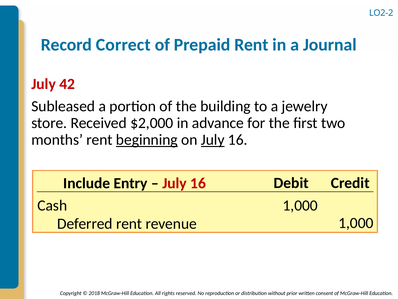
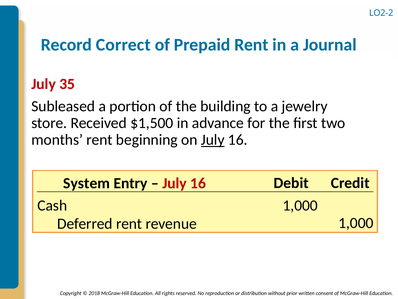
42: 42 -> 35
$2,000: $2,000 -> $1,500
beginning underline: present -> none
Include: Include -> System
